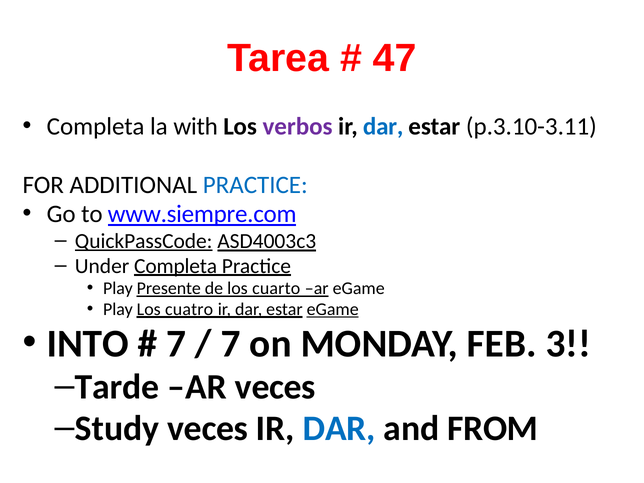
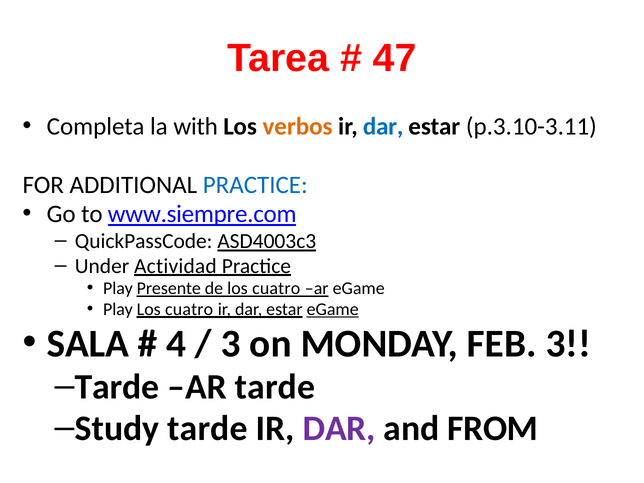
verbos colour: purple -> orange
QuickPassCode underline: present -> none
Under Completa: Completa -> Actividad
de los cuarto: cuarto -> cuatro
INTO: INTO -> SALA
7 at (176, 344): 7 -> 4
7 at (231, 344): 7 -> 3
AR veces: veces -> tarde
Study veces: veces -> tarde
DAR at (339, 429) colour: blue -> purple
